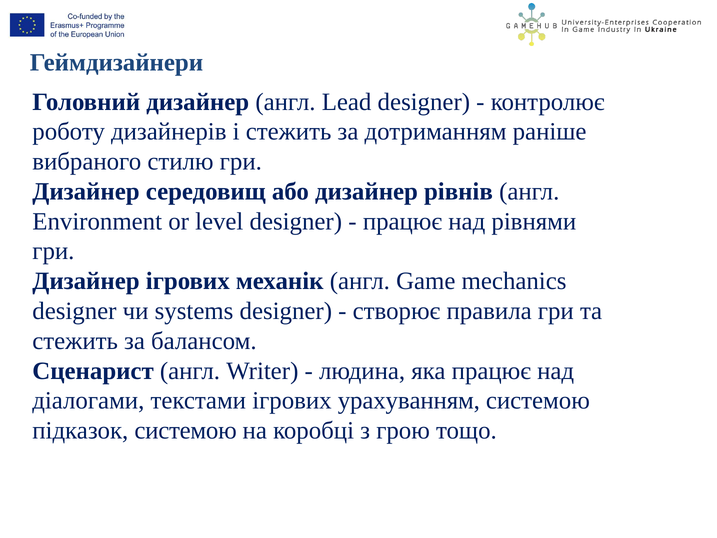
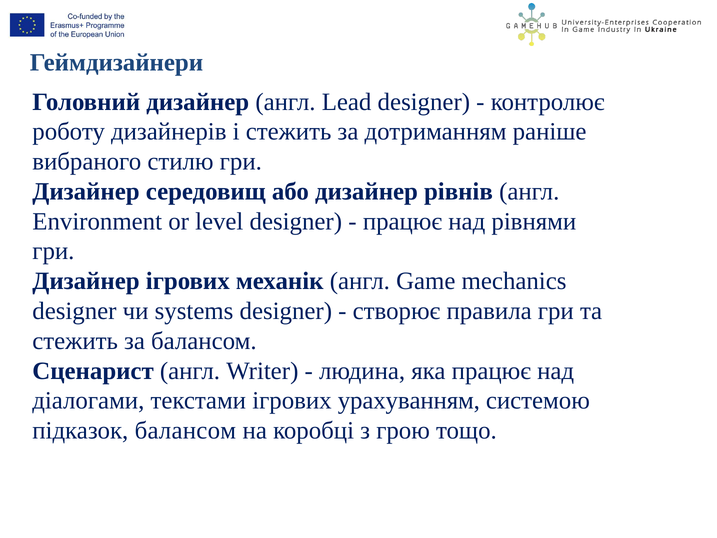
підказок системою: системою -> балансом
